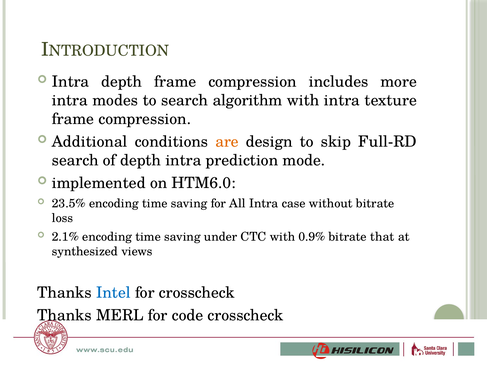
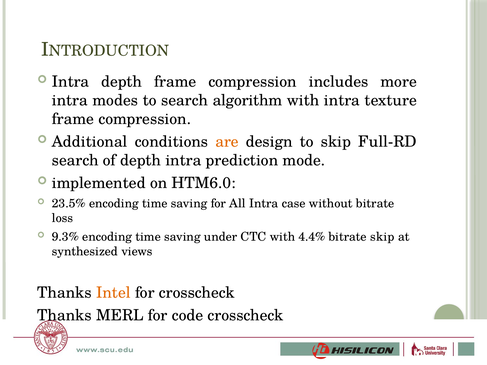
2.1%: 2.1% -> 9.3%
0.9%: 0.9% -> 4.4%
bitrate that: that -> skip
Intel colour: blue -> orange
